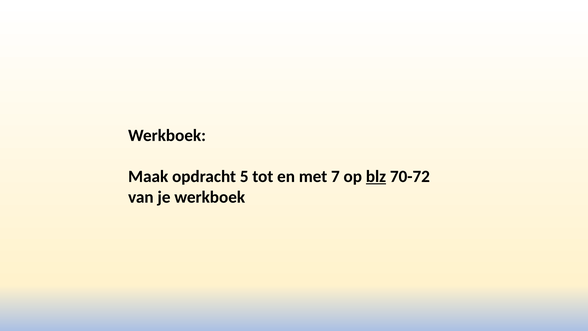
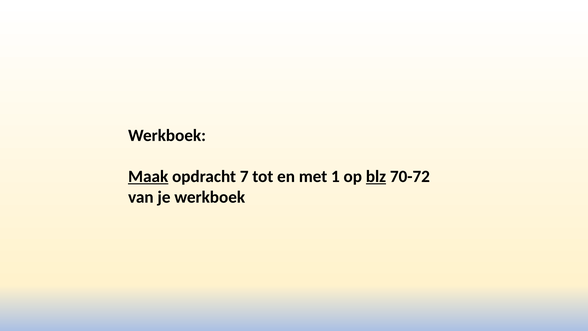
Maak underline: none -> present
5: 5 -> 7
7: 7 -> 1
